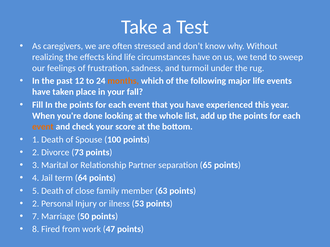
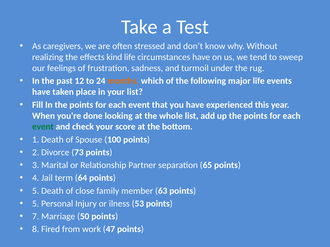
your fall: fall -> list
event at (43, 127) colour: orange -> green
2 at (36, 204): 2 -> 5
